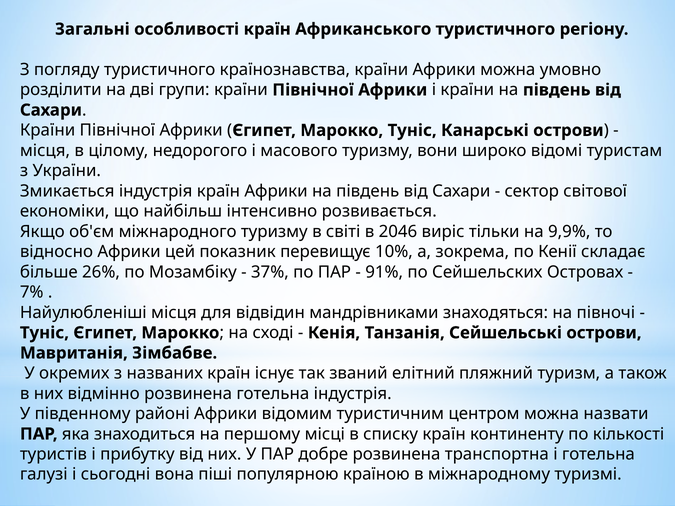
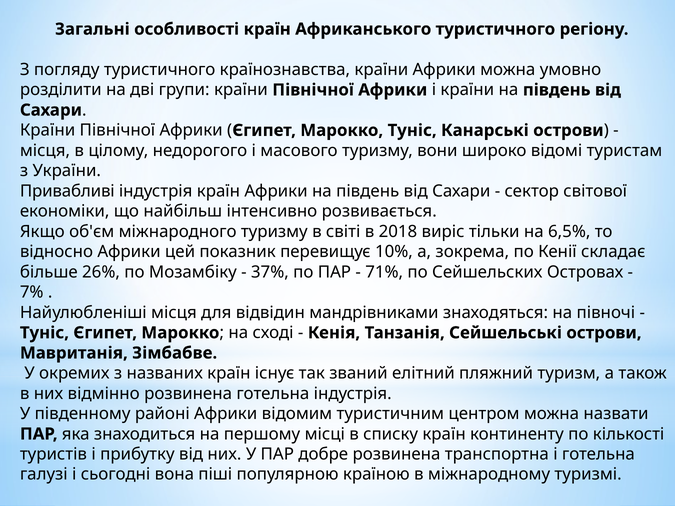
Змикається: Змикається -> Привабливі
2046: 2046 -> 2018
9,9%: 9,9% -> 6,5%
91%: 91% -> 71%
